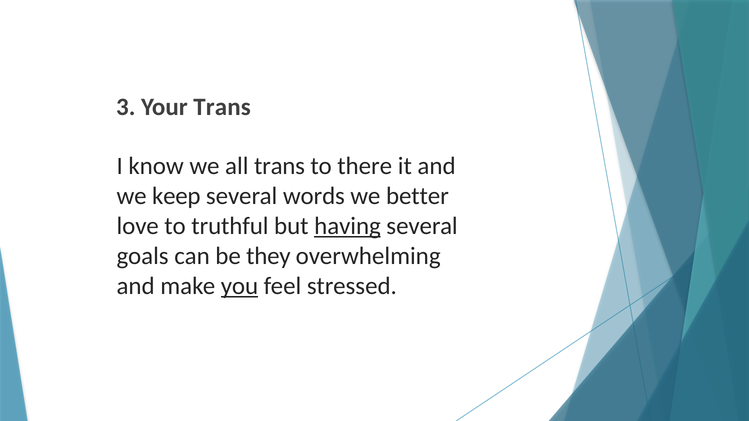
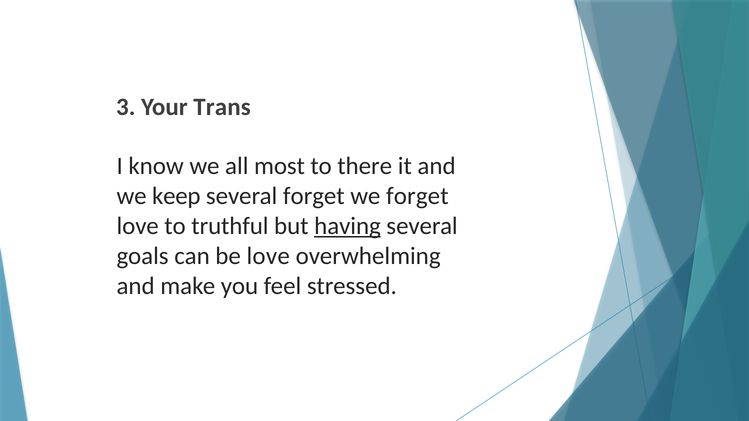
all trans: trans -> most
several words: words -> forget
we better: better -> forget
be they: they -> love
you underline: present -> none
